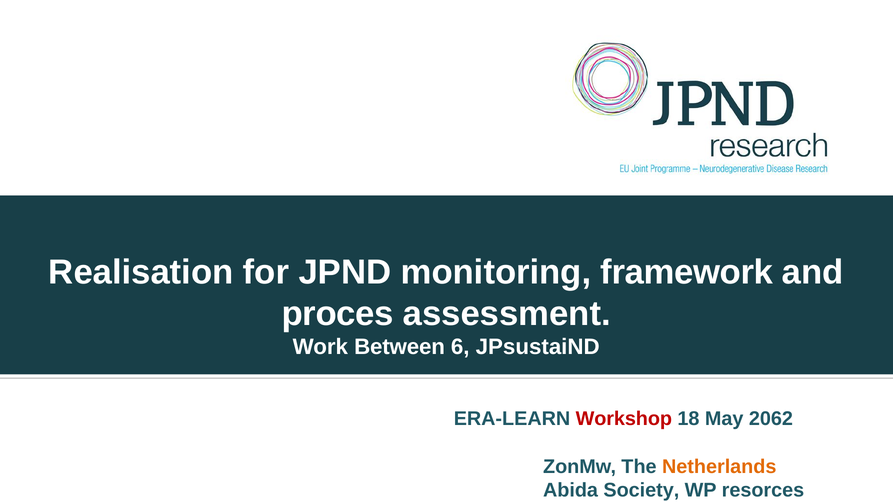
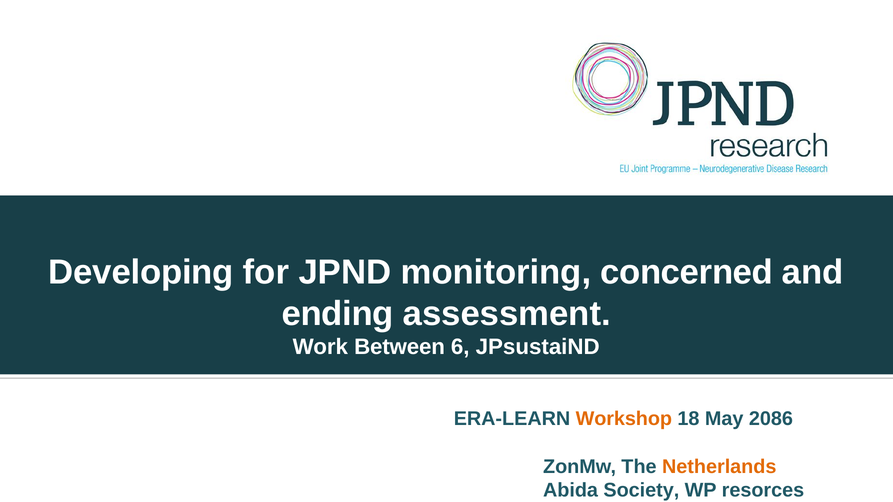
Realisation: Realisation -> Developing
framework: framework -> concerned
proces: proces -> ending
Workshop colour: red -> orange
2062: 2062 -> 2086
